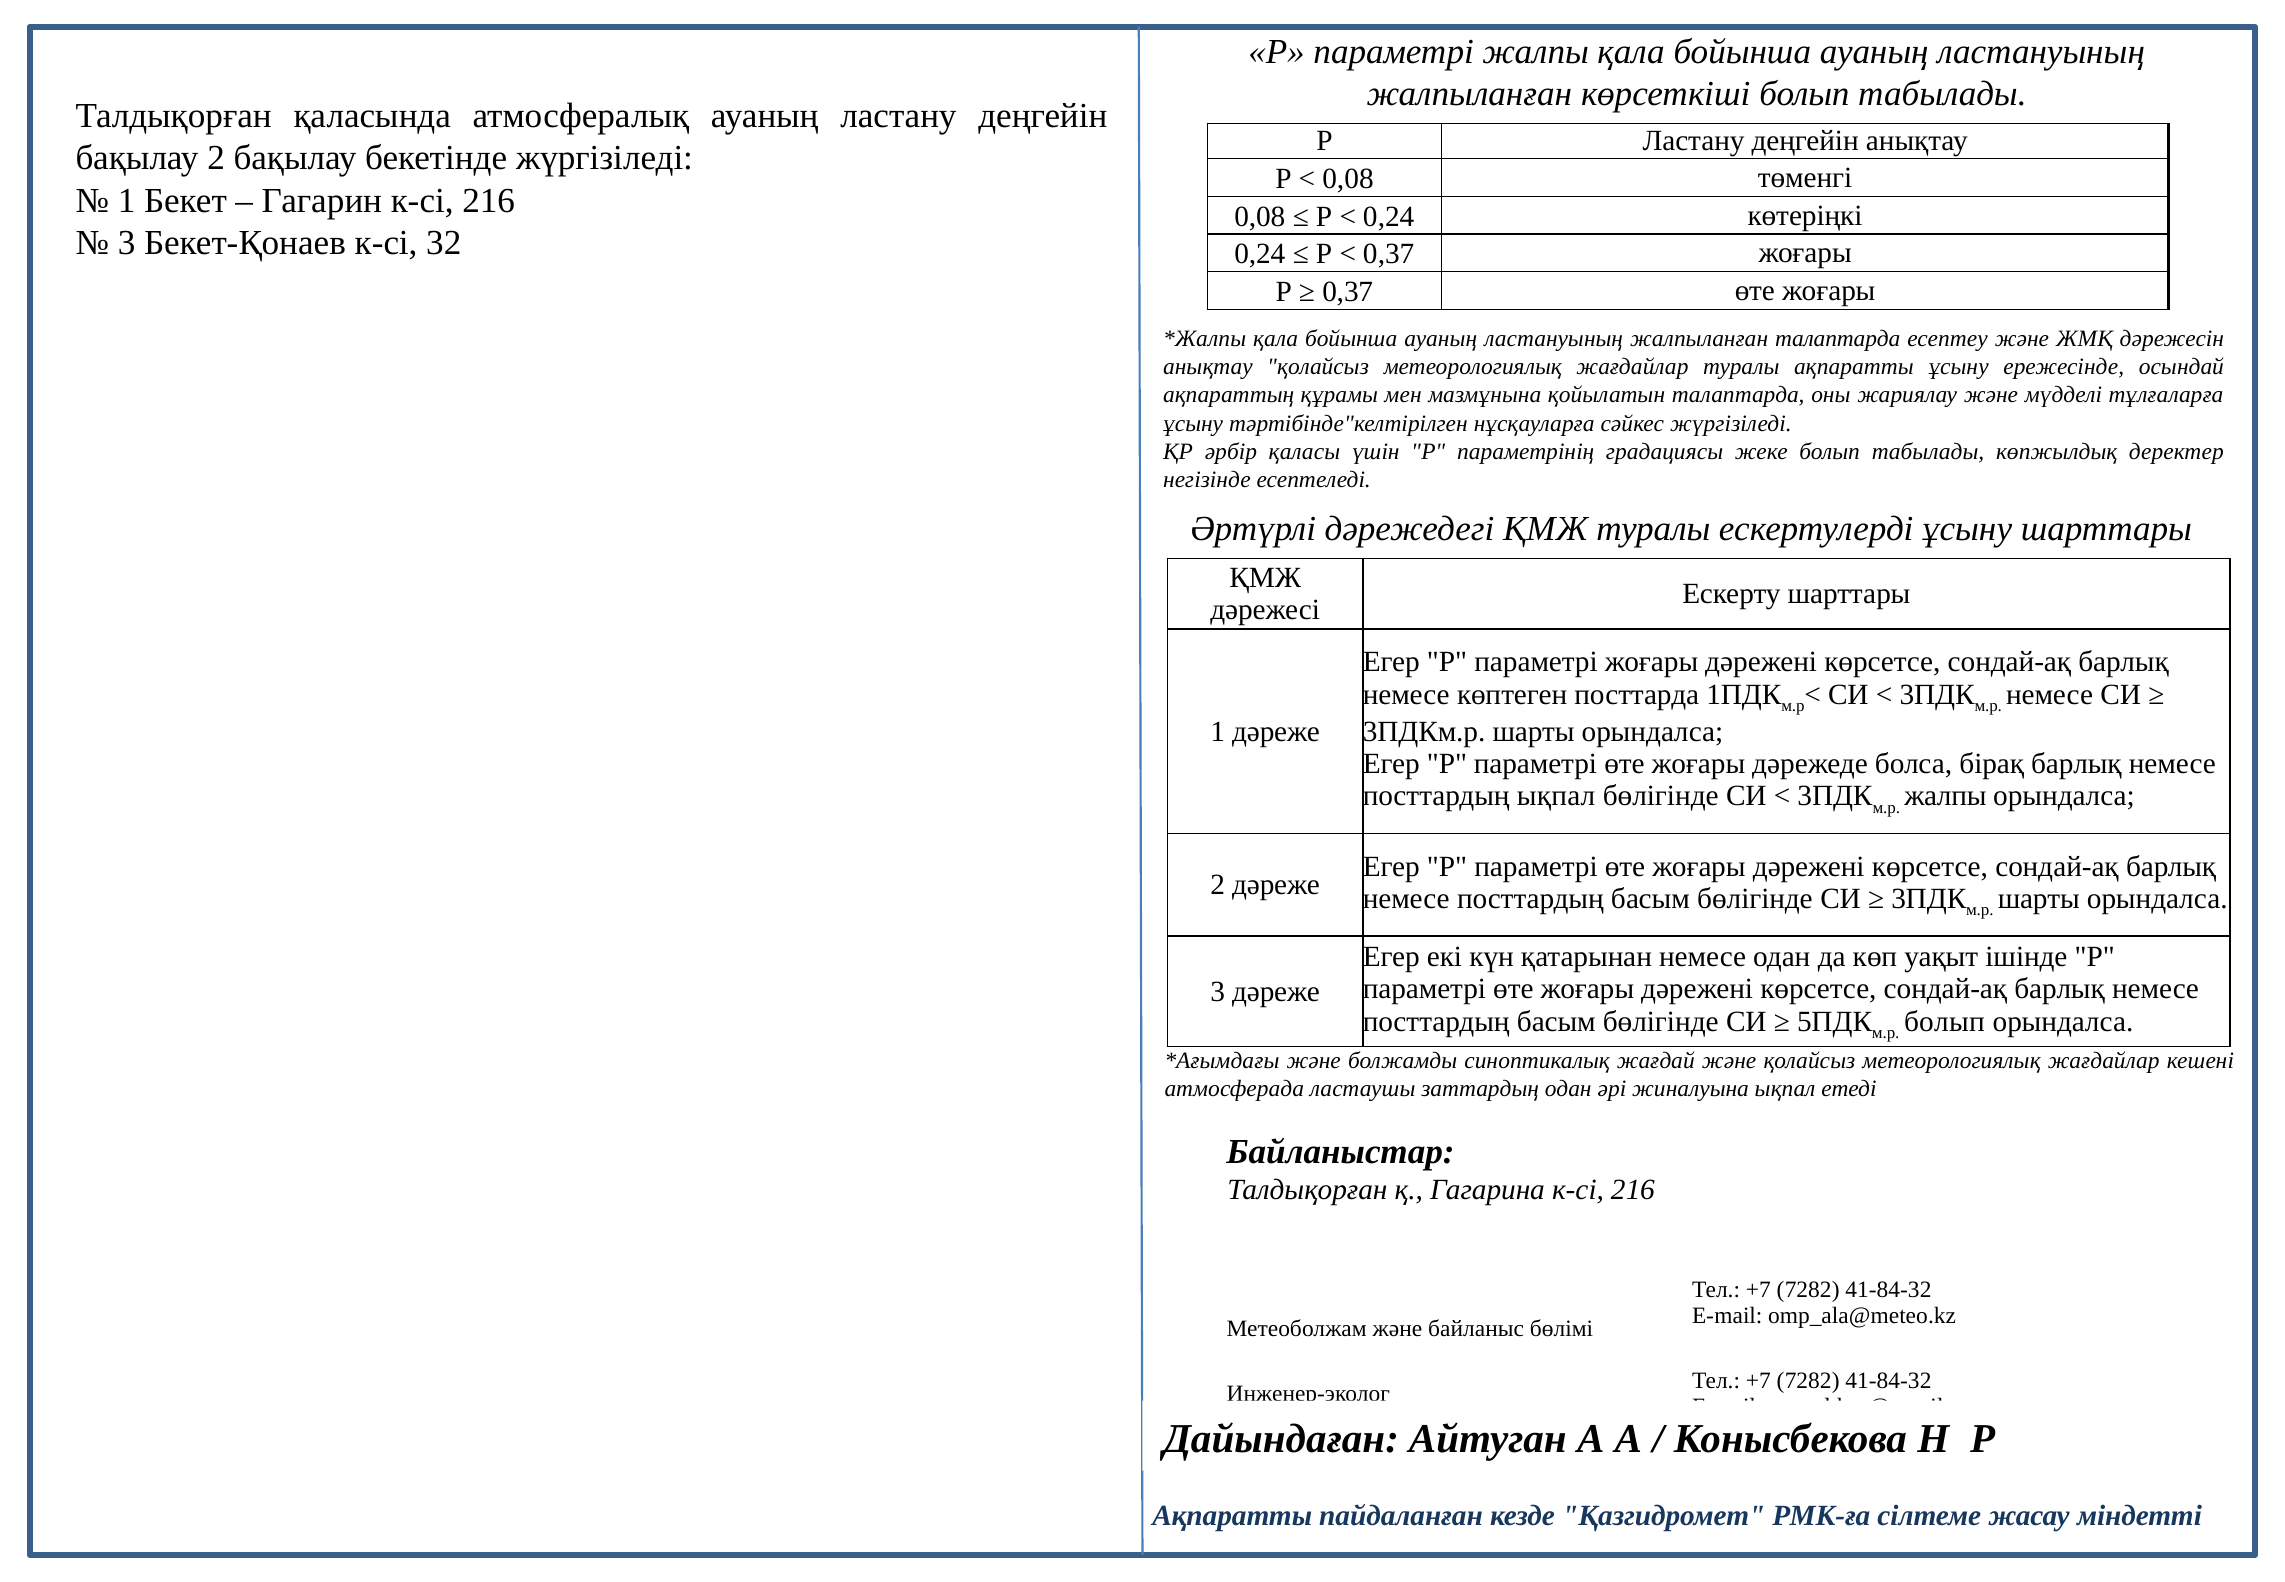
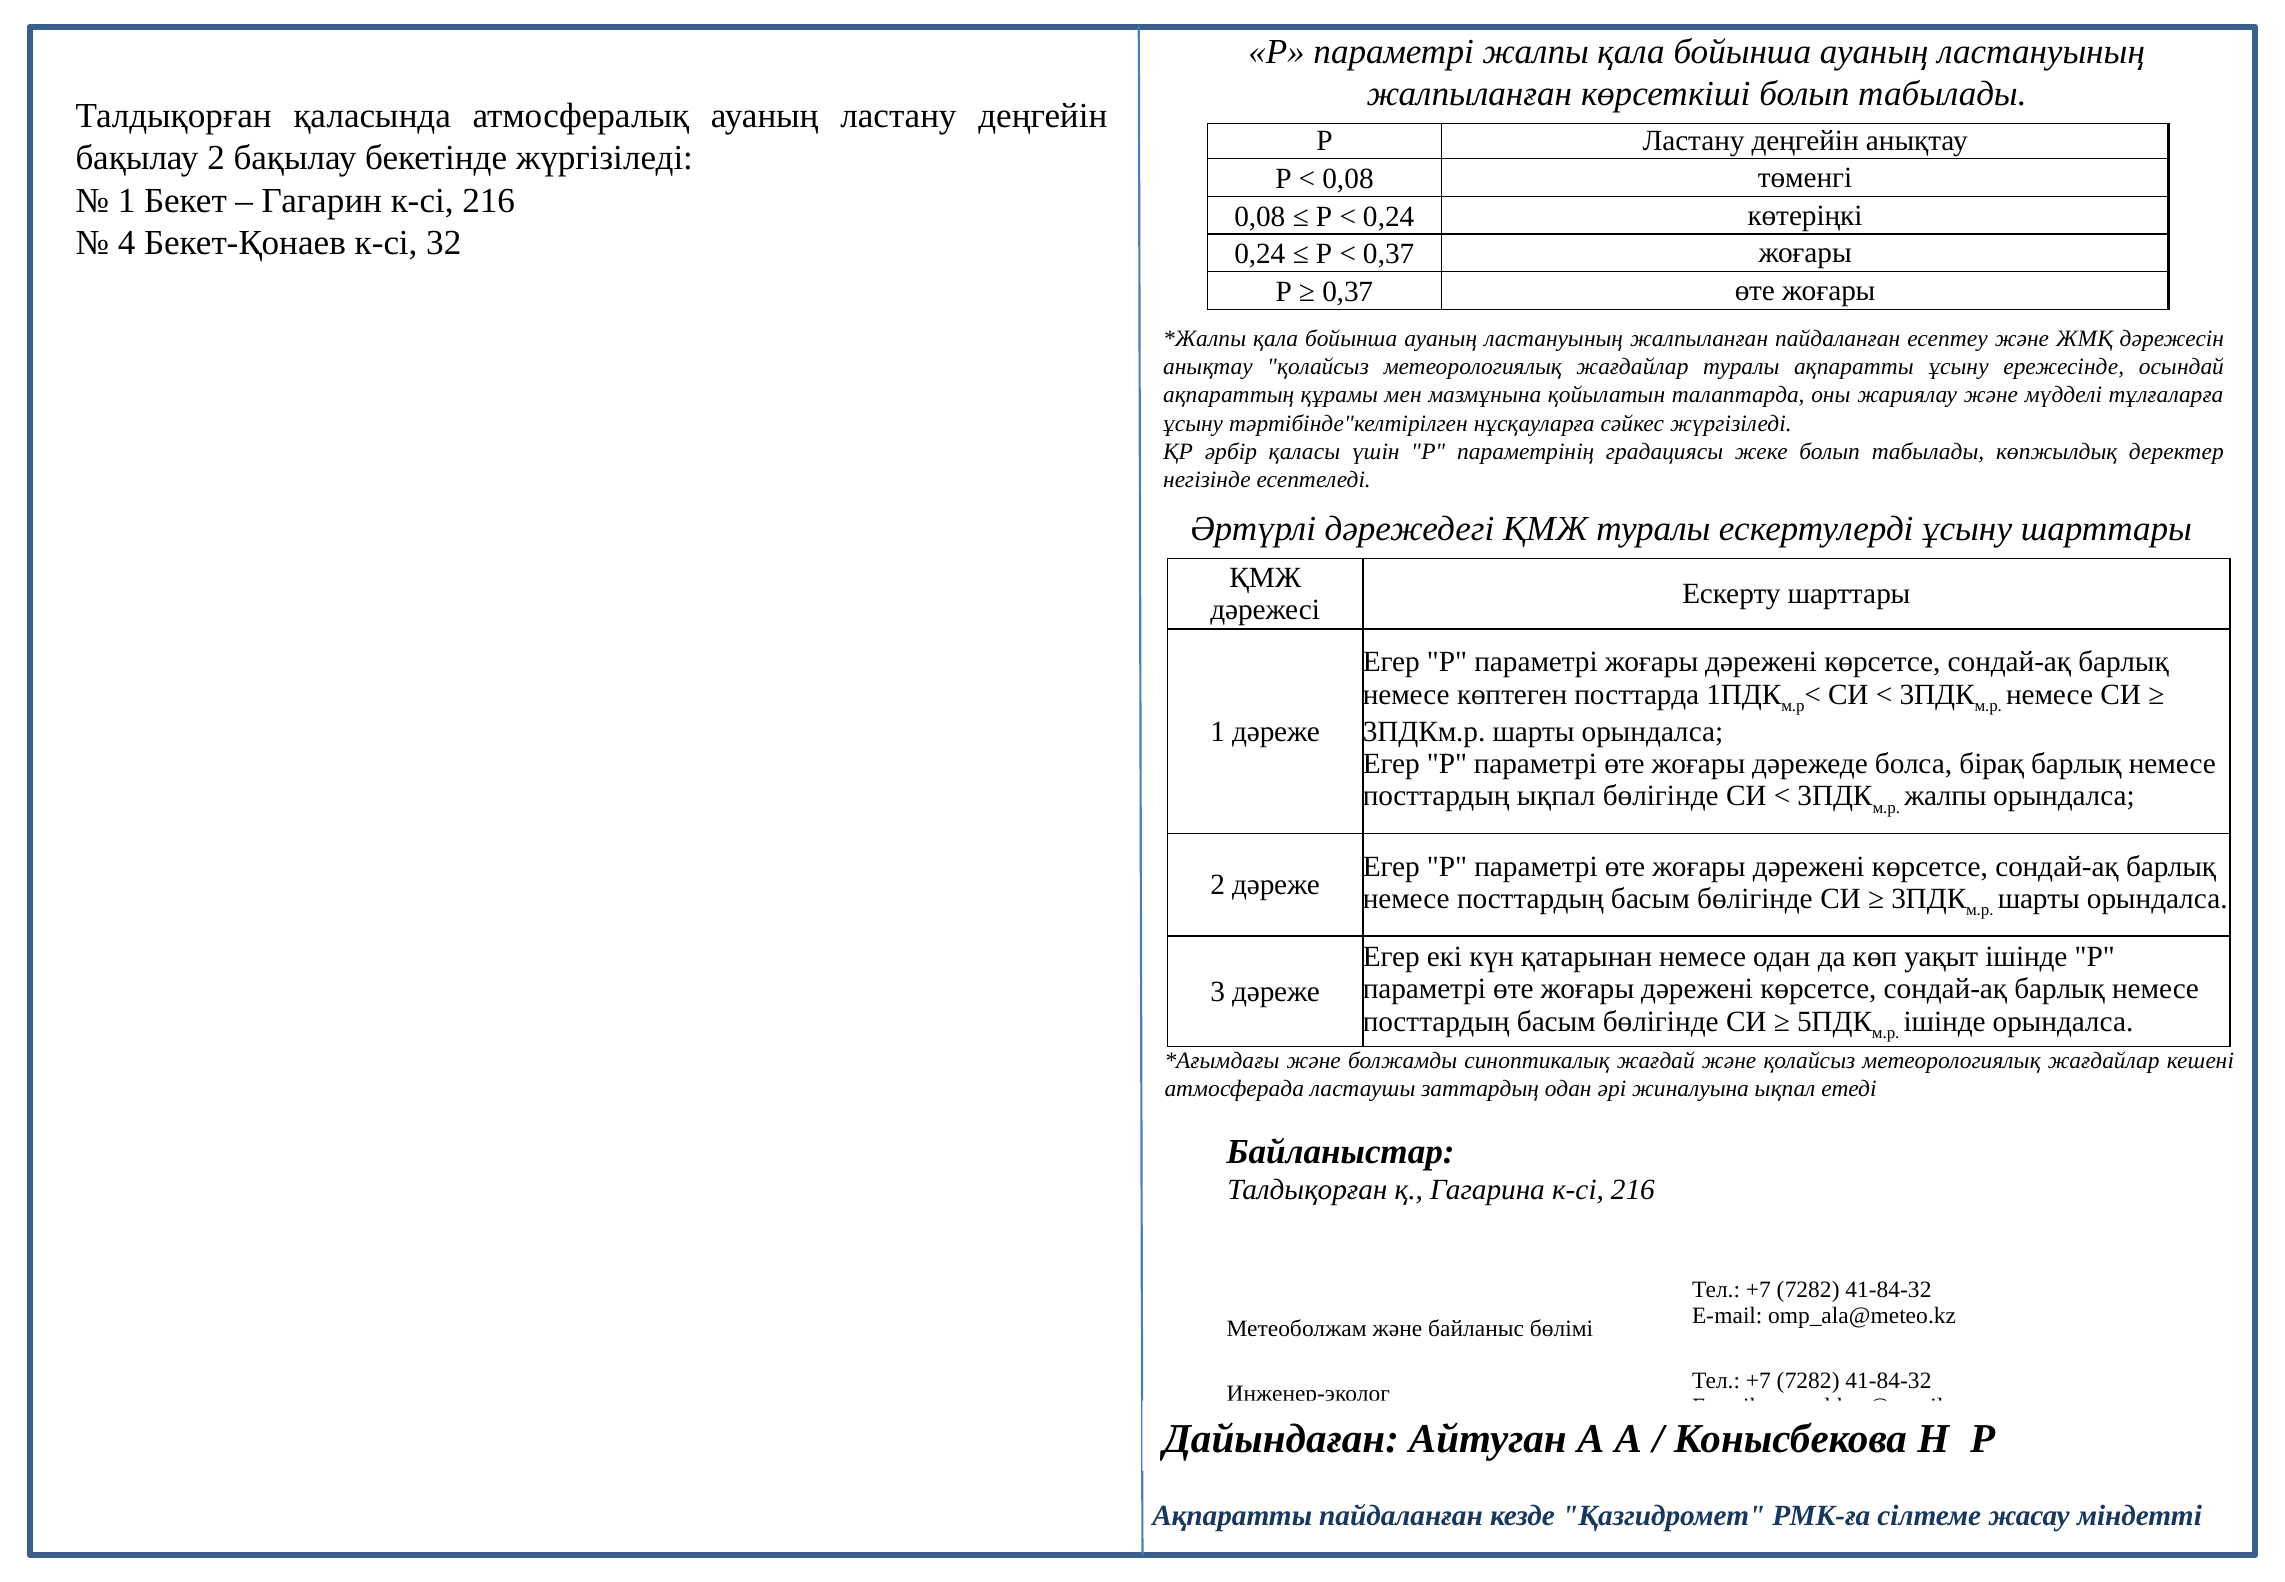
3 at (127, 243): 3 -> 4
жалпыланған талаптарда: талаптарда -> пайдаланған
болып at (1944, 1021): болып -> ішінде
